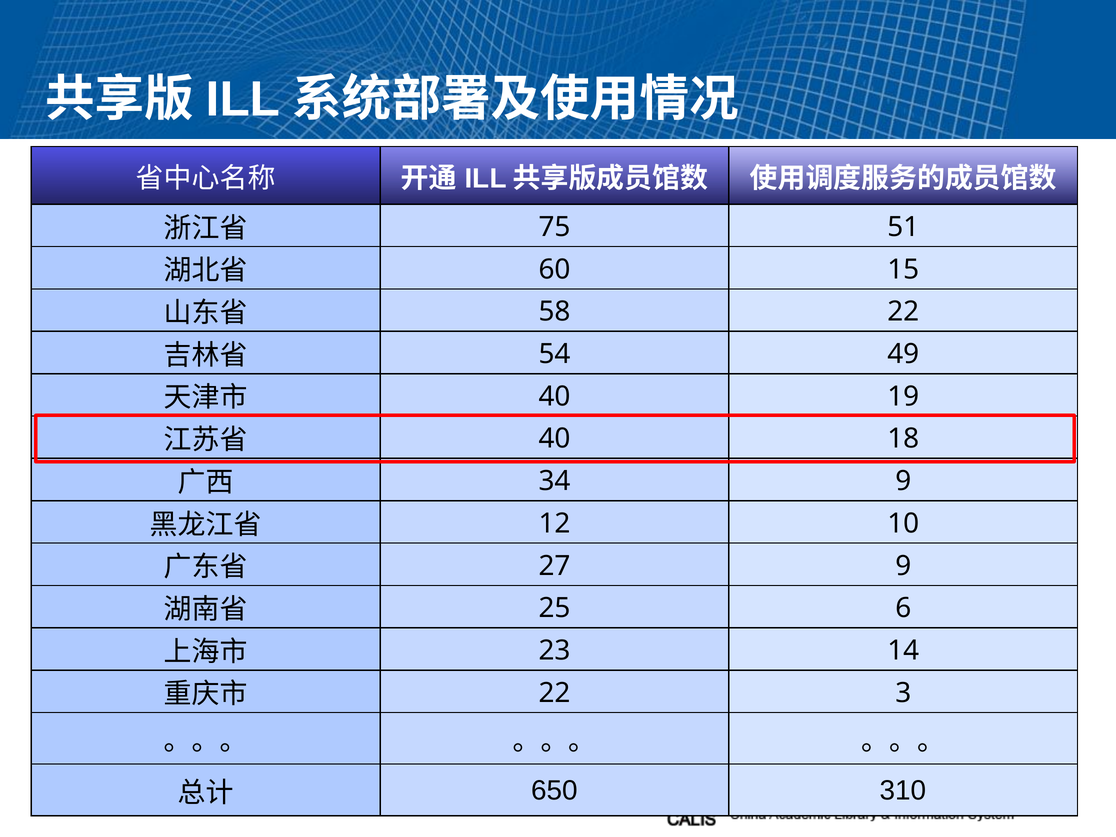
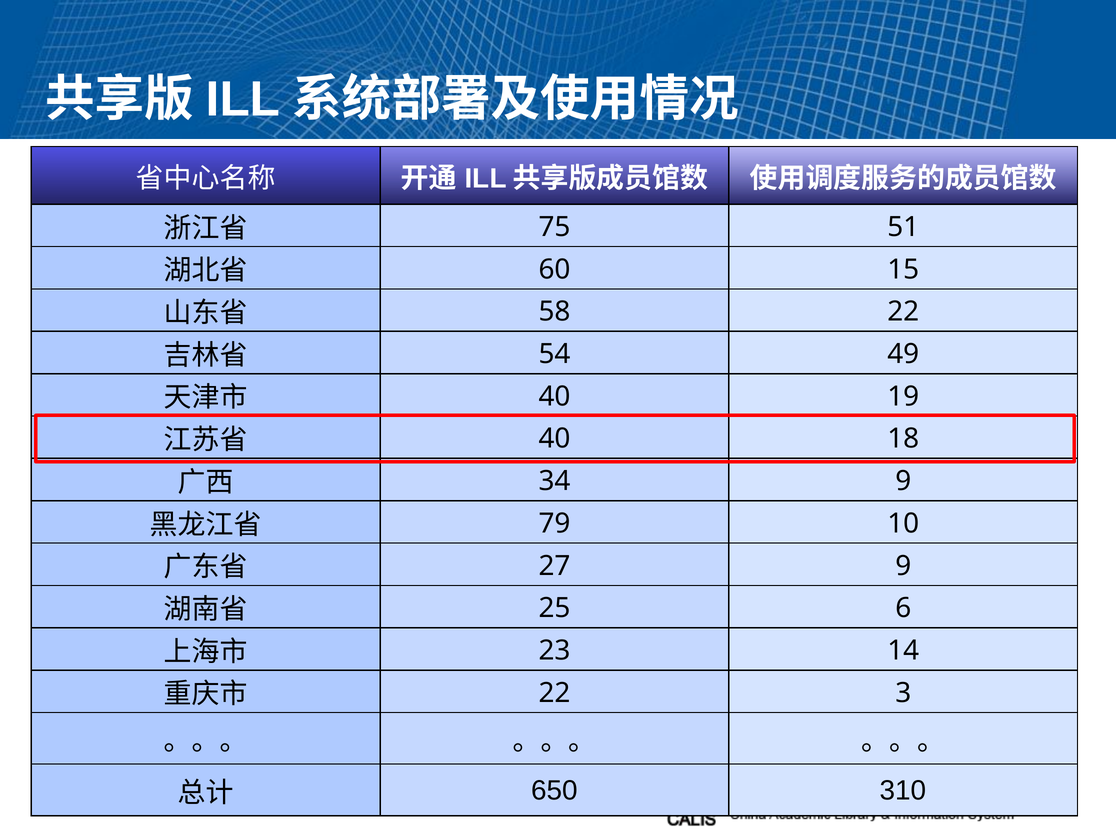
12: 12 -> 79
